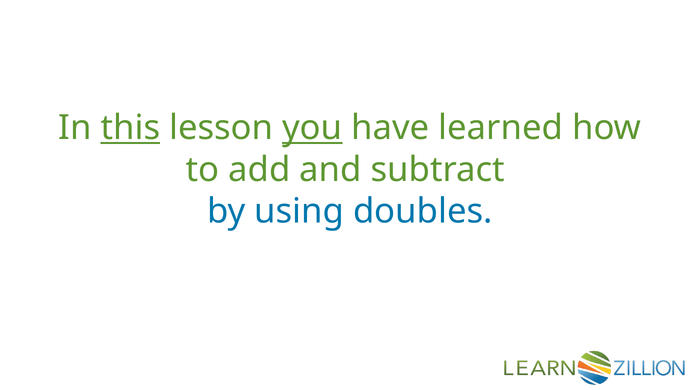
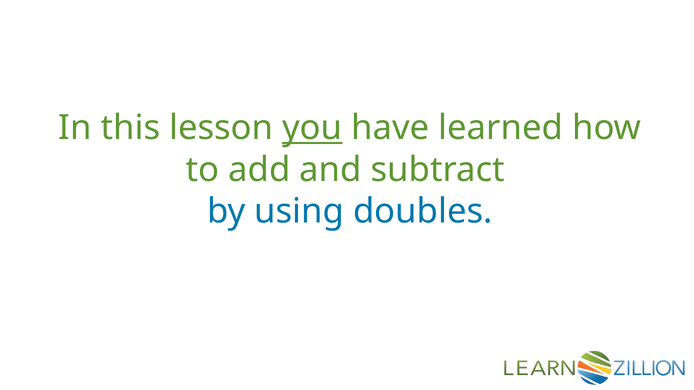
this underline: present -> none
